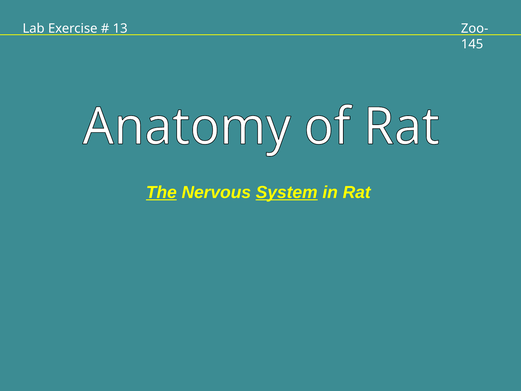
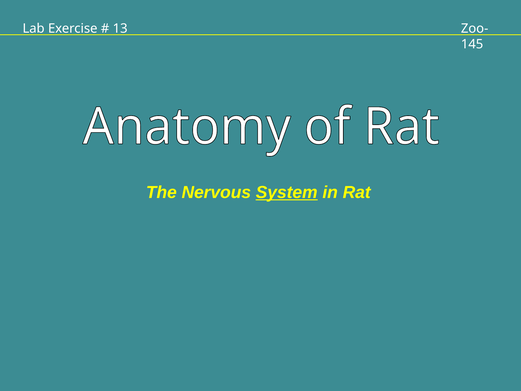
The underline: present -> none
